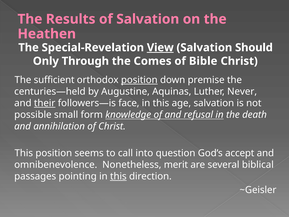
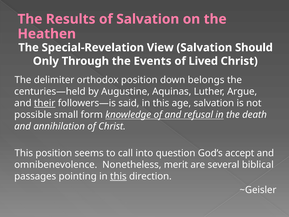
View underline: present -> none
Comes: Comes -> Events
Bible: Bible -> Lived
sufficient: sufficient -> delimiter
position at (139, 80) underline: present -> none
premise: premise -> belongs
Never: Never -> Argue
face: face -> said
